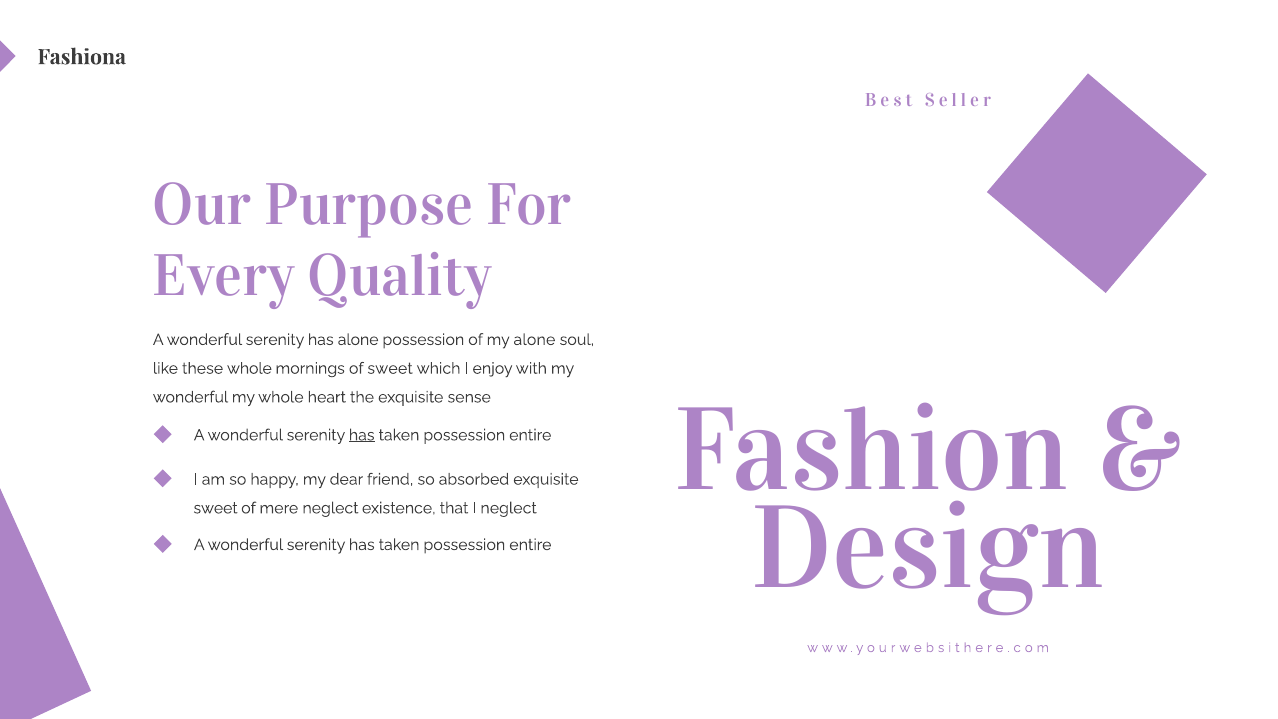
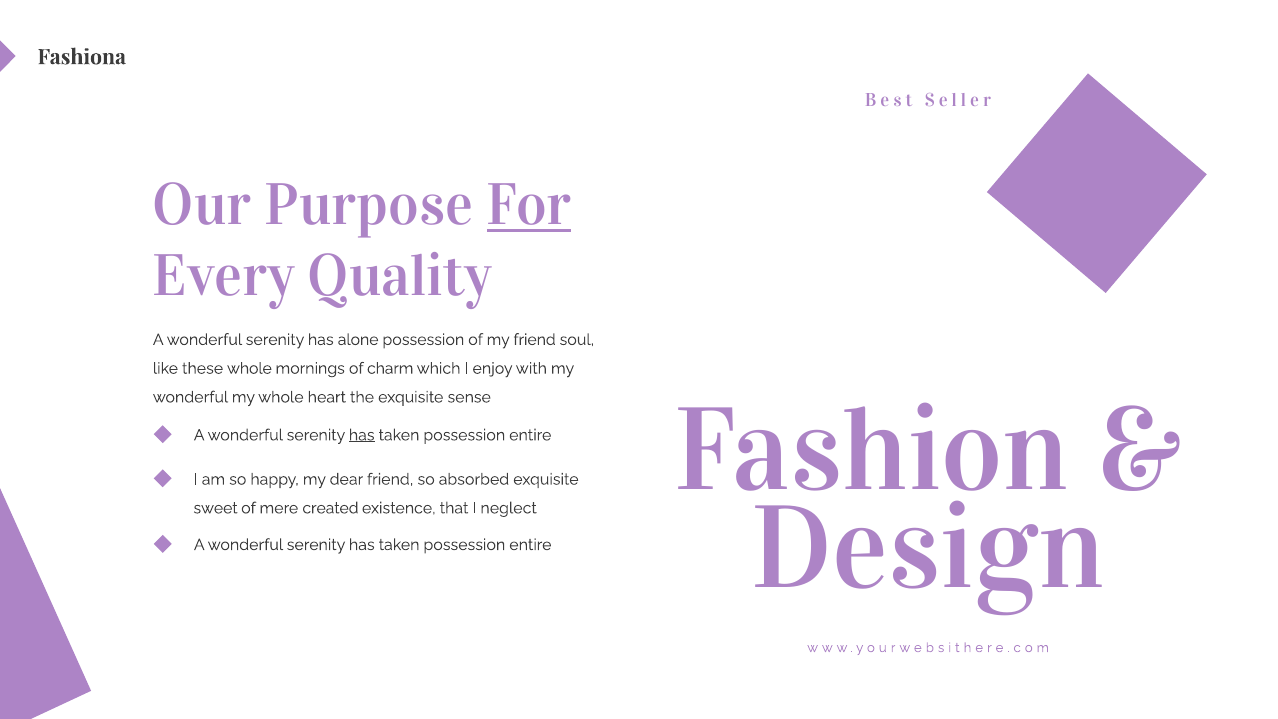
For underline: none -> present
my alone: alone -> friend
of sweet: sweet -> charm
mere neglect: neglect -> created
